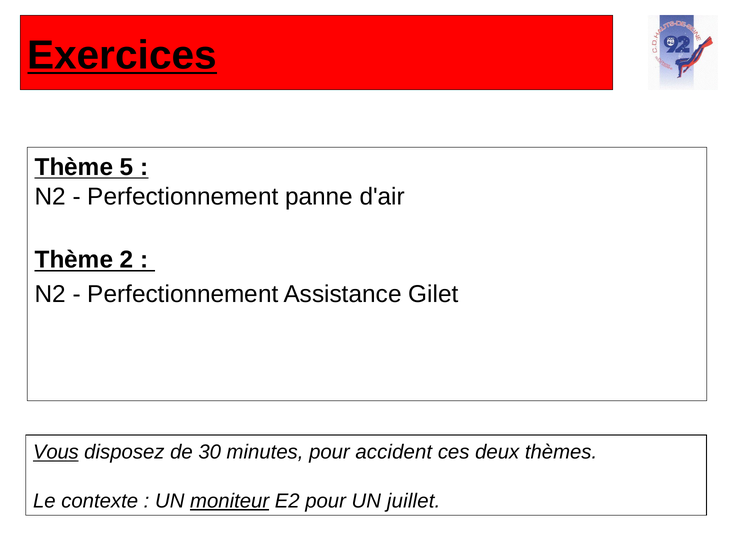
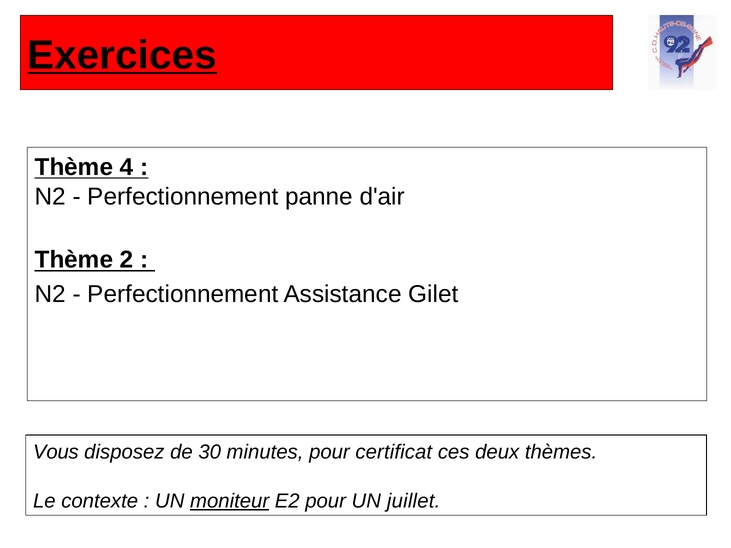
5: 5 -> 4
Vous underline: present -> none
accident: accident -> certificat
